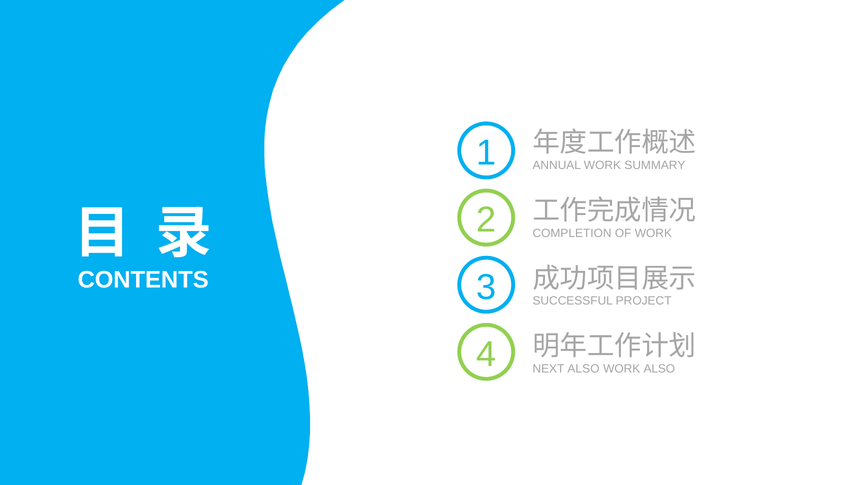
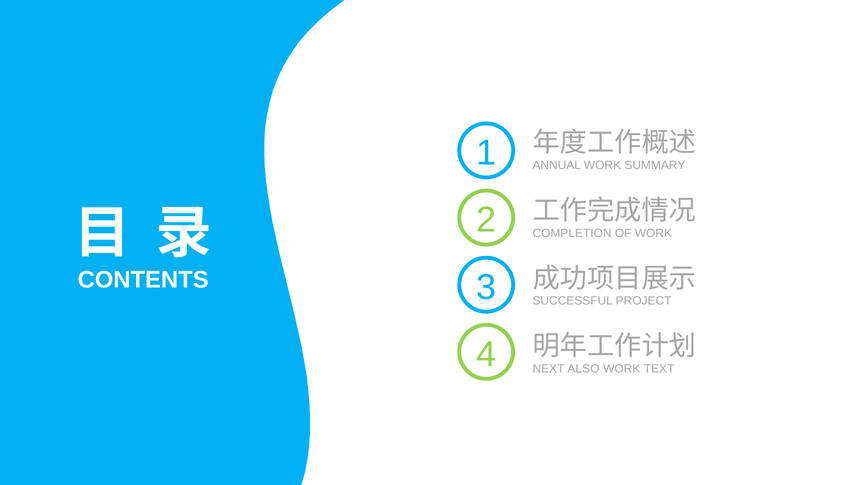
WORK ALSO: ALSO -> TEXT
